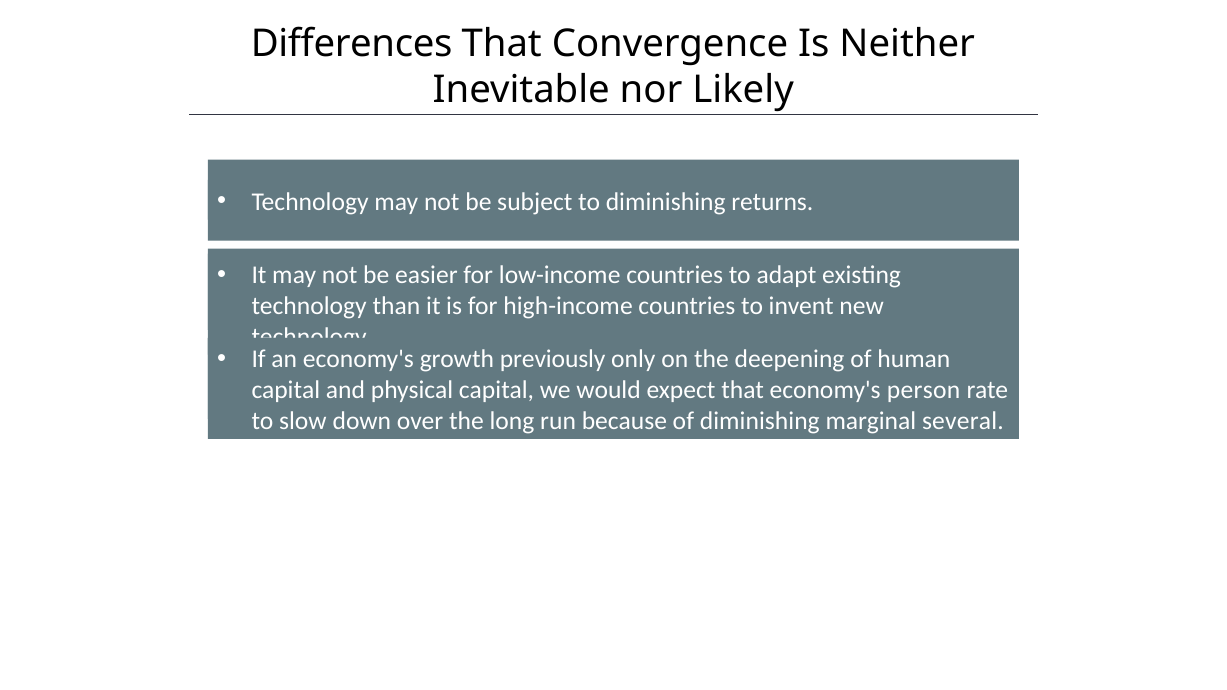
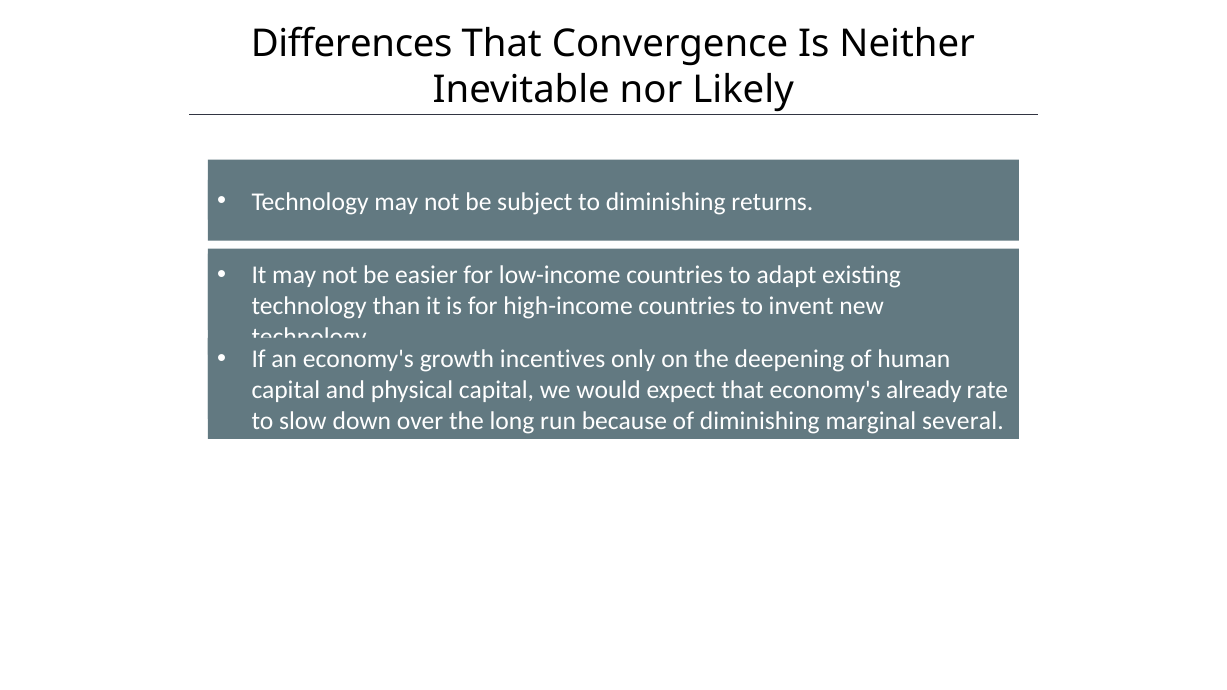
previously: previously -> incentives
person: person -> already
